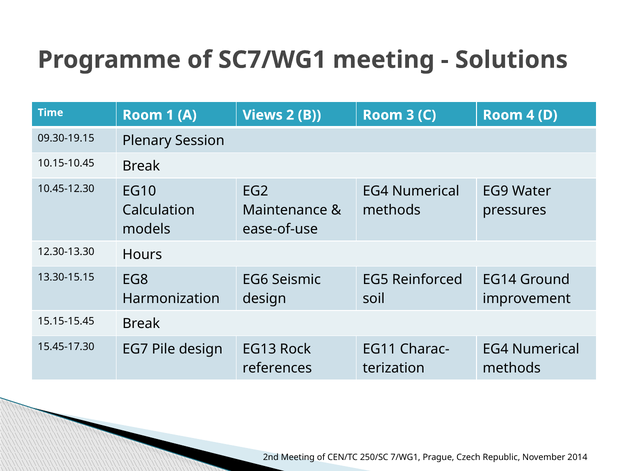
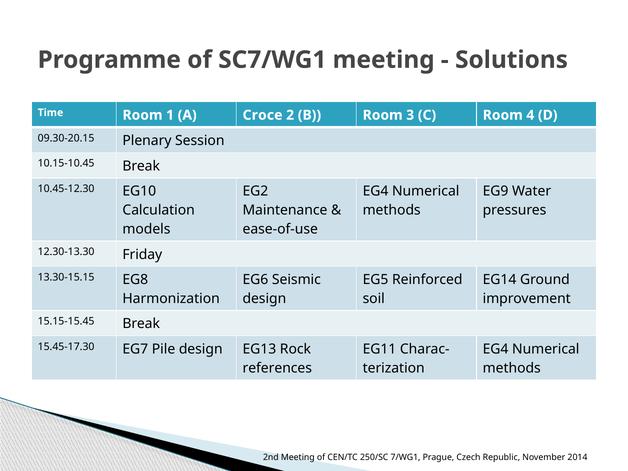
Views: Views -> Croce
09.30-19.15: 09.30-19.15 -> 09.30-20.15
Hours: Hours -> Friday
